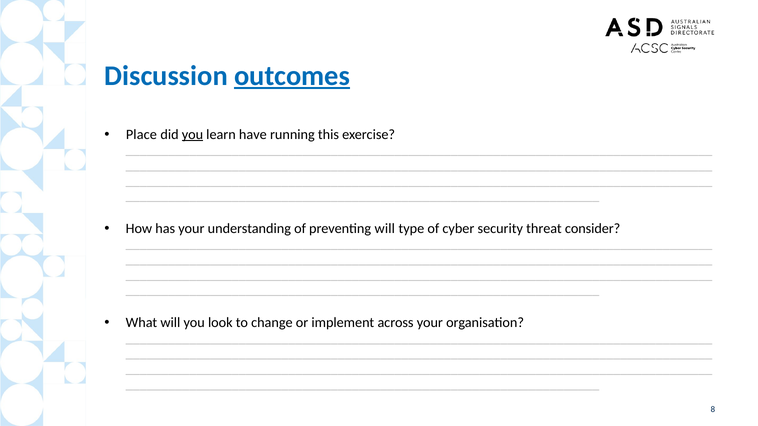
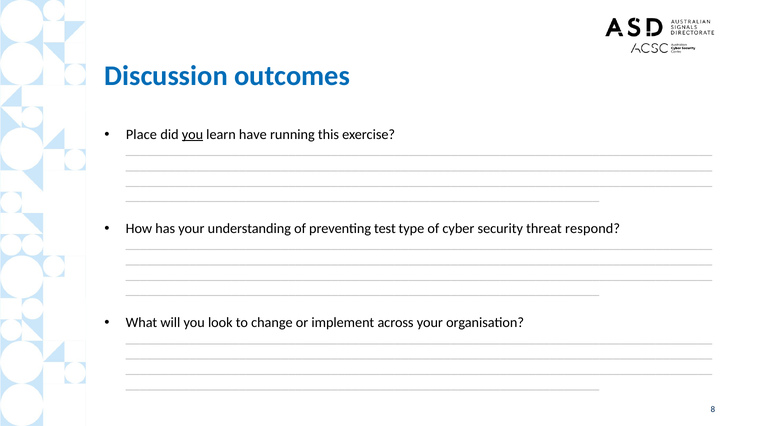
outcomes underline: present -> none
preventing will: will -> test
consider: consider -> respond
